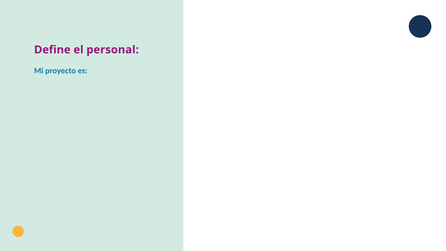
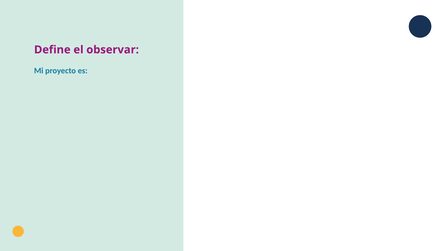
personal: personal -> observar
